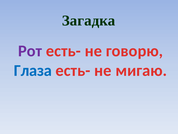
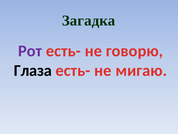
Глаза colour: blue -> black
